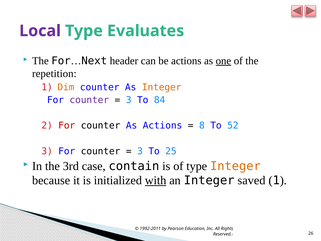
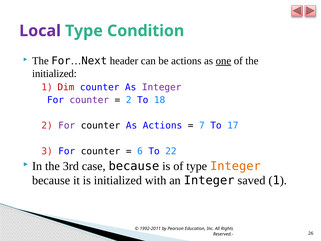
Evaluates: Evaluates -> Condition
repetition at (54, 74): repetition -> initialized
Dim colour: orange -> red
Integer at (162, 87) colour: orange -> purple
3 at (129, 100): 3 -> 2
84: 84 -> 18
For at (67, 125) colour: red -> purple
8: 8 -> 7
52: 52 -> 17
3 at (140, 151): 3 -> 6
25: 25 -> 22
case contain: contain -> because
with underline: present -> none
